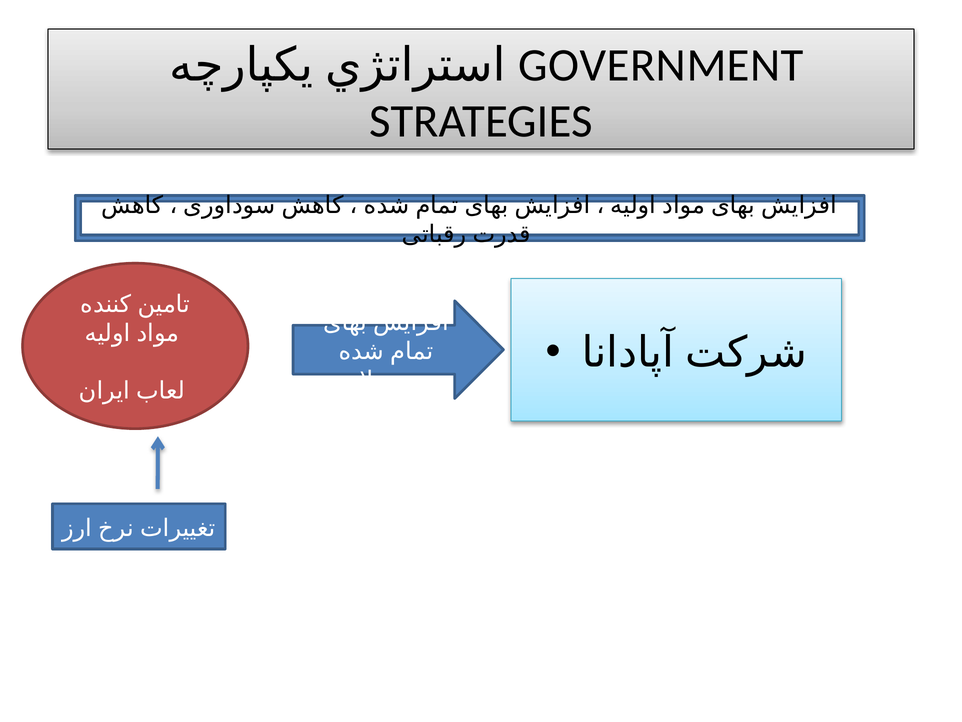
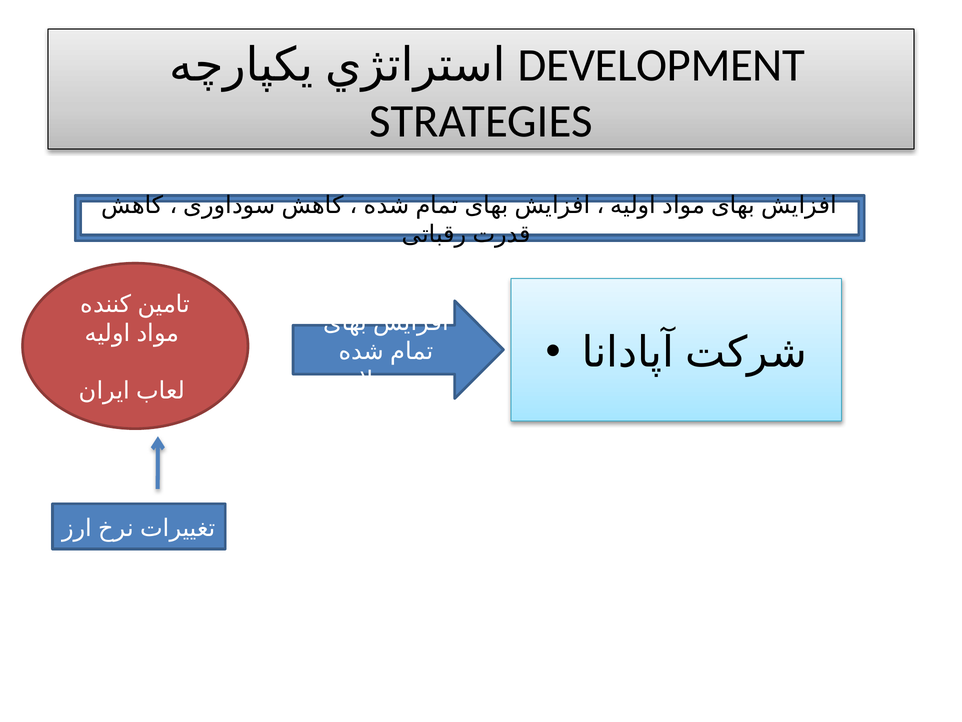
GOVERNMENT: GOVERNMENT -> DEVELOPMENT
